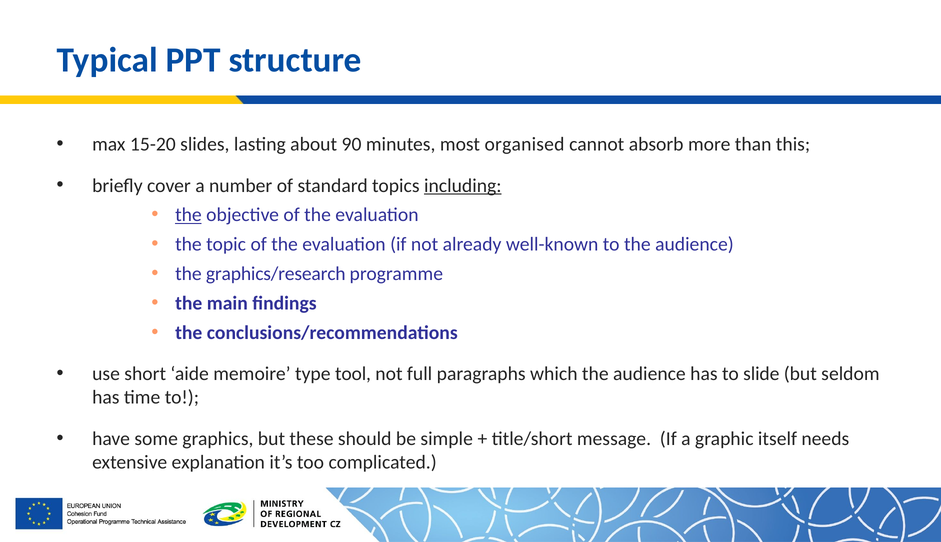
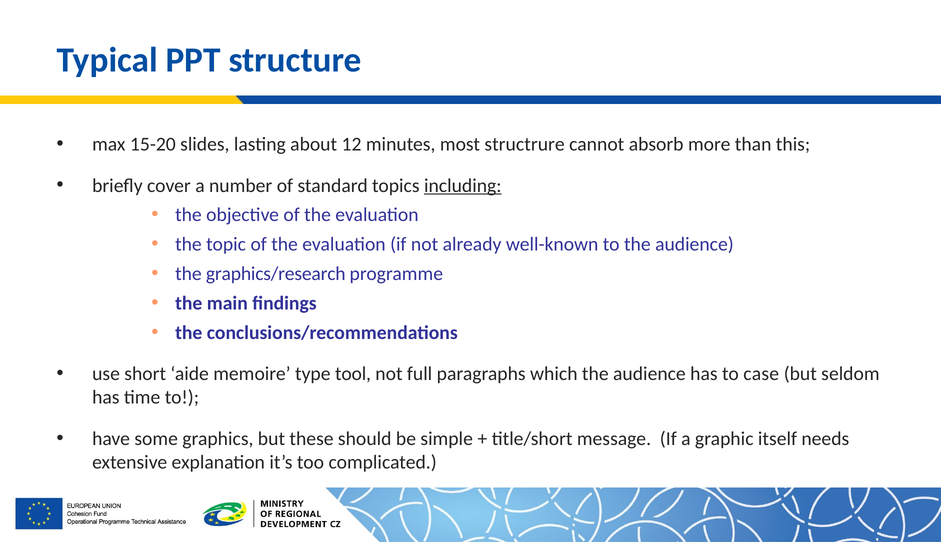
90: 90 -> 12
organised: organised -> structrure
the at (188, 215) underline: present -> none
slide: slide -> case
